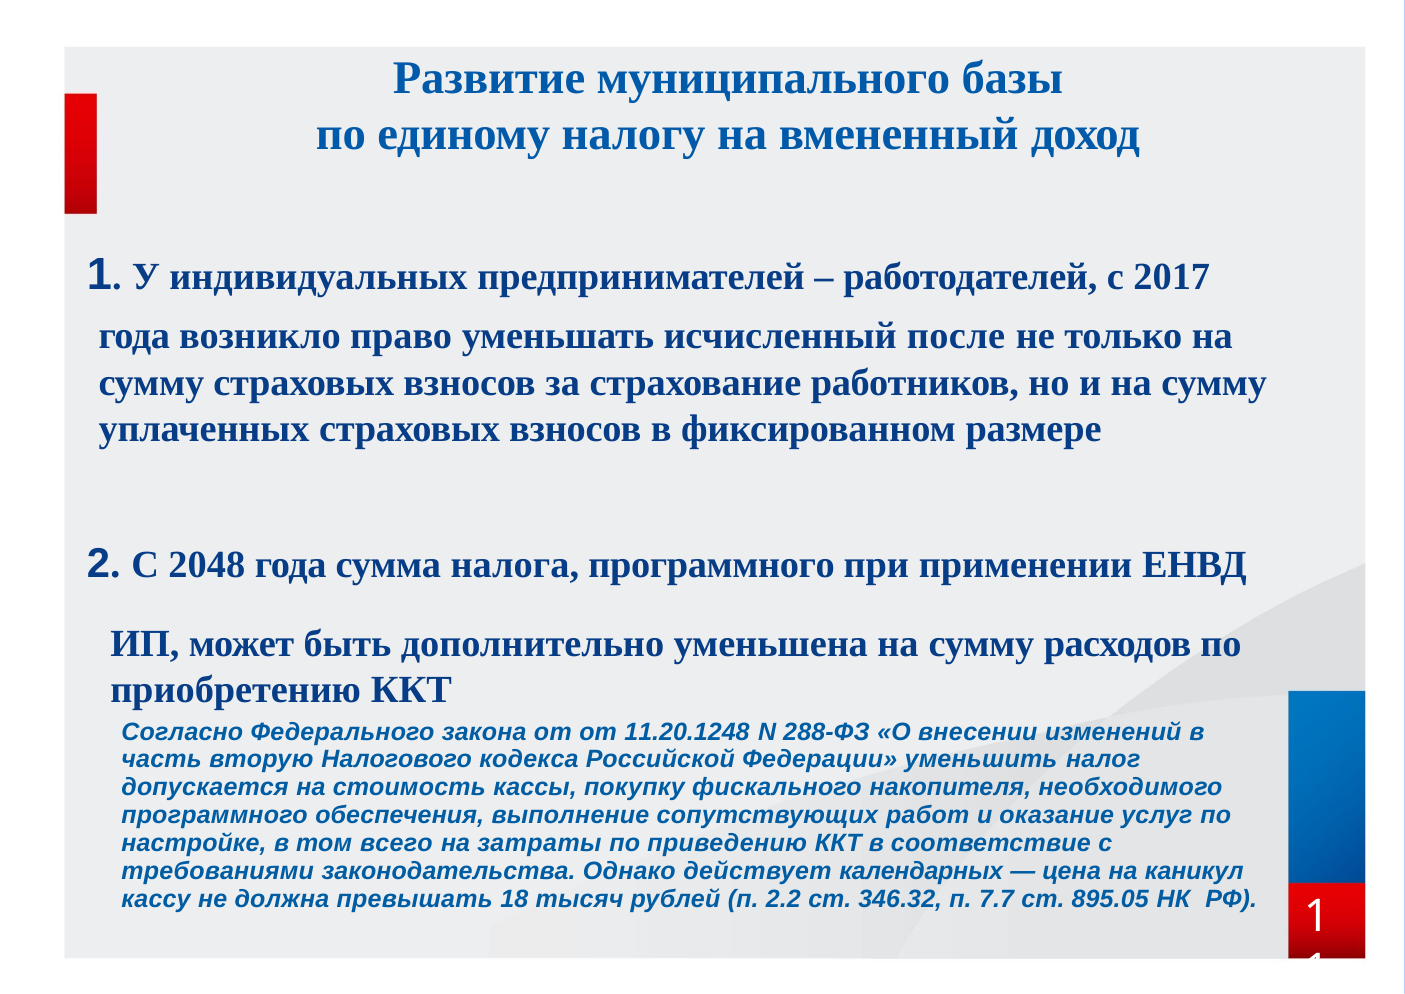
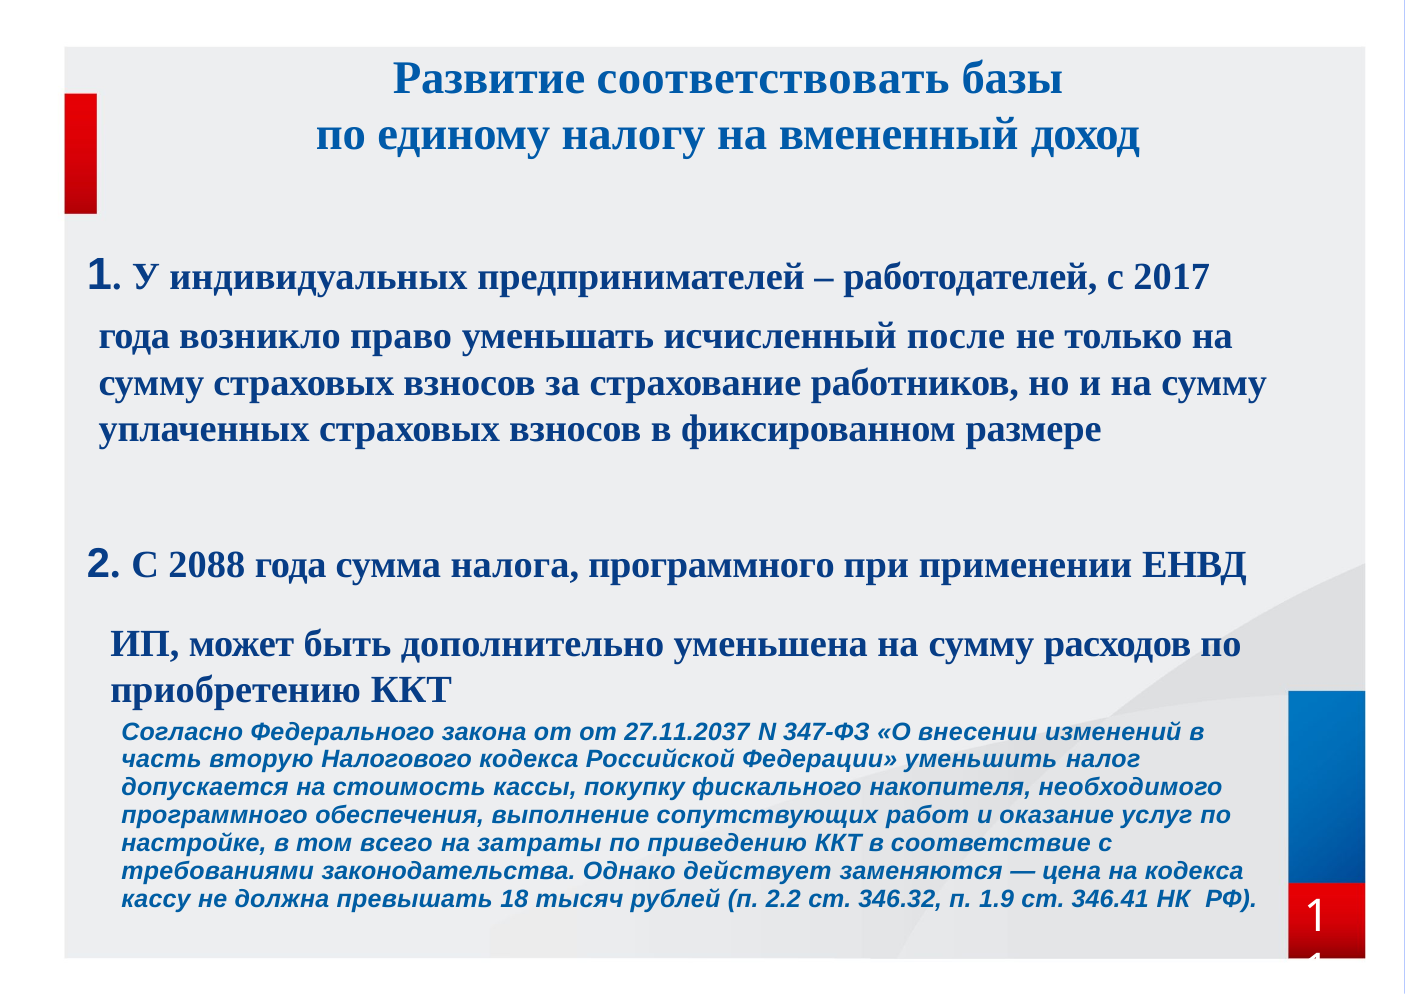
муниципального: муниципального -> соответствовать
2048: 2048 -> 2088
11.20.1248: 11.20.1248 -> 27.11.2037
288-ФЗ: 288-ФЗ -> 347-ФЗ
календарных: календарных -> заменяются
на каникул: каникул -> кодекса
7.7: 7.7 -> 1.9
895.05: 895.05 -> 346.41
